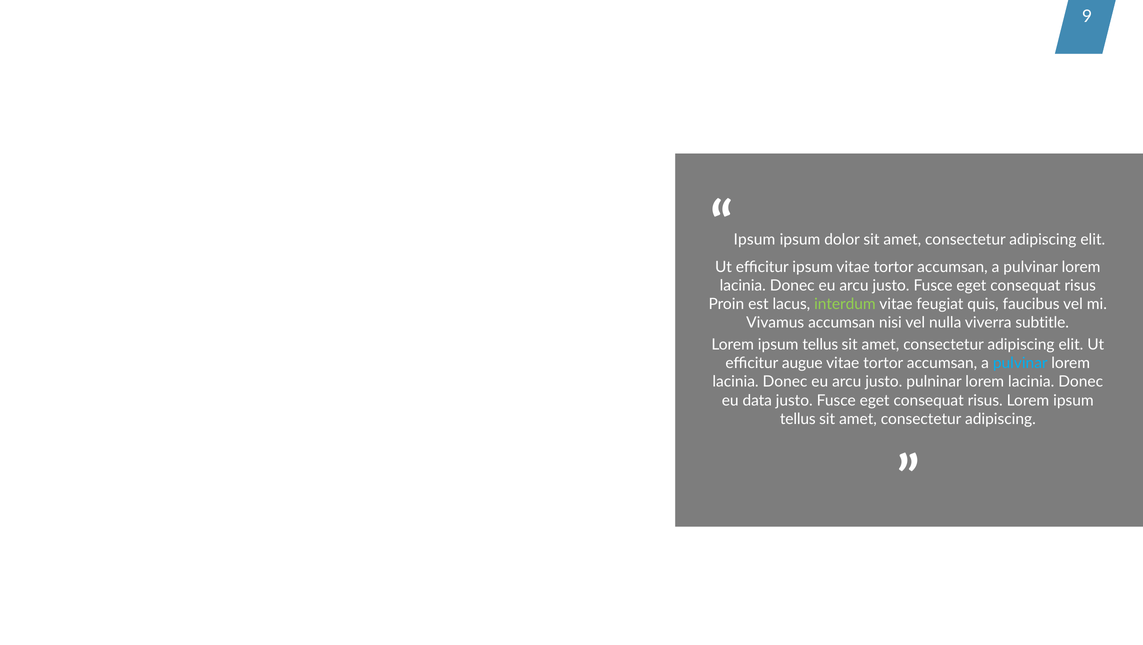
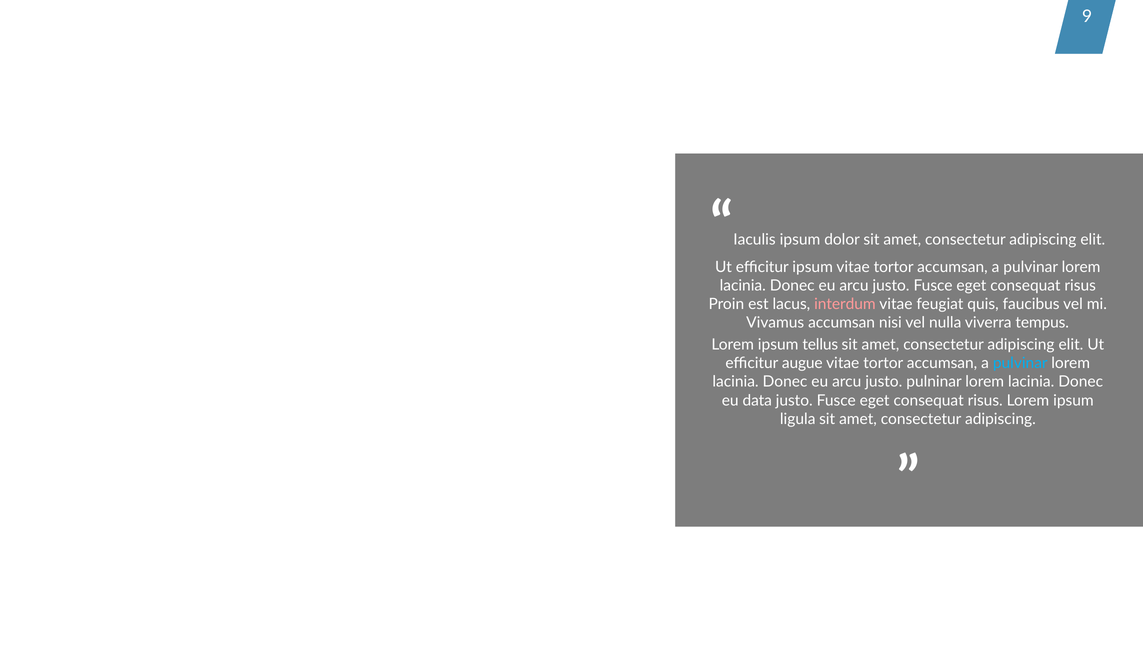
Ipsum at (754, 239): Ipsum -> Iaculis
interdum colour: light green -> pink
subtitle: subtitle -> tempus
tellus at (798, 419): tellus -> ligula
